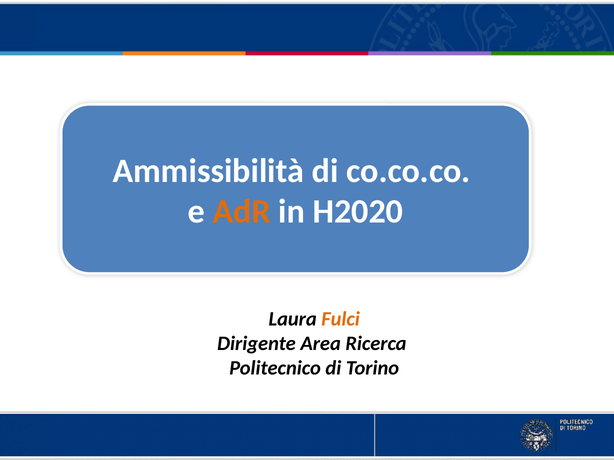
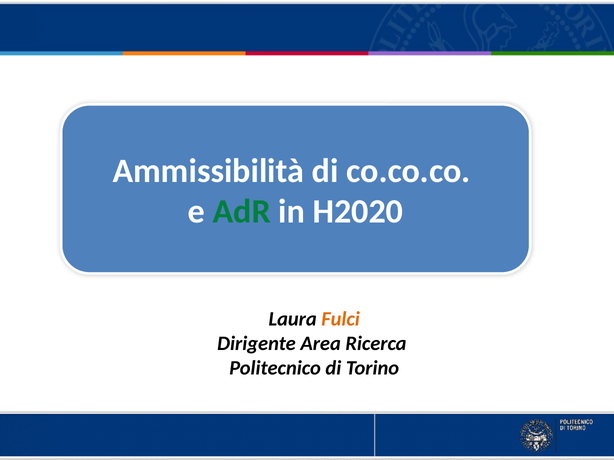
AdR colour: orange -> green
